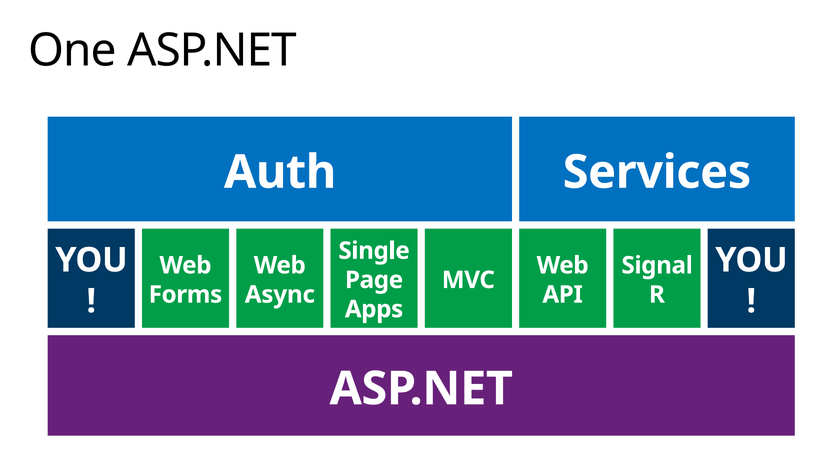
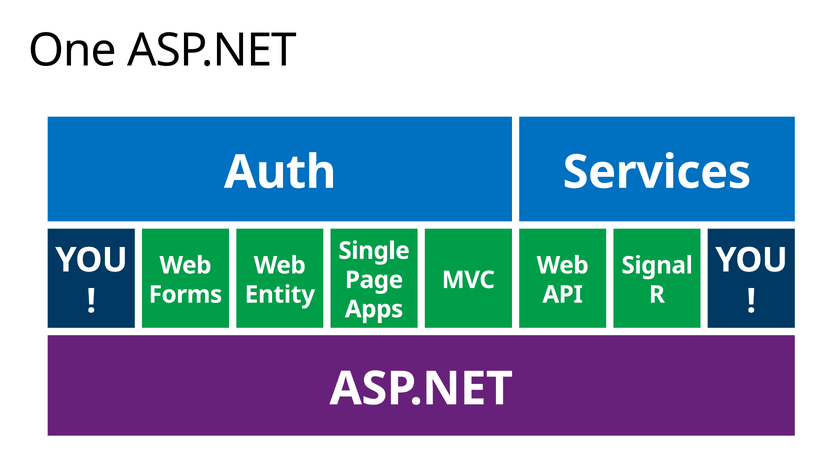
Async: Async -> Entity
